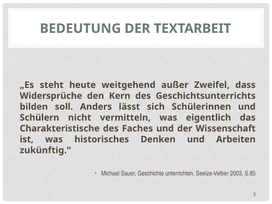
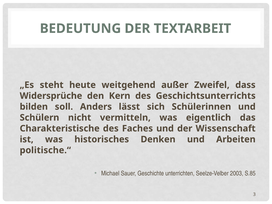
zukünftig.“: zukünftig.“ -> politische.“
